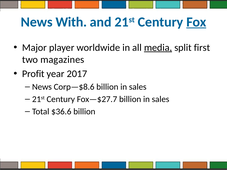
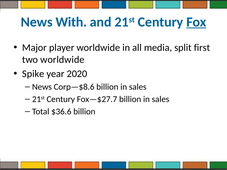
media underline: present -> none
two magazines: magazines -> worldwide
Profit: Profit -> Spike
2017: 2017 -> 2020
